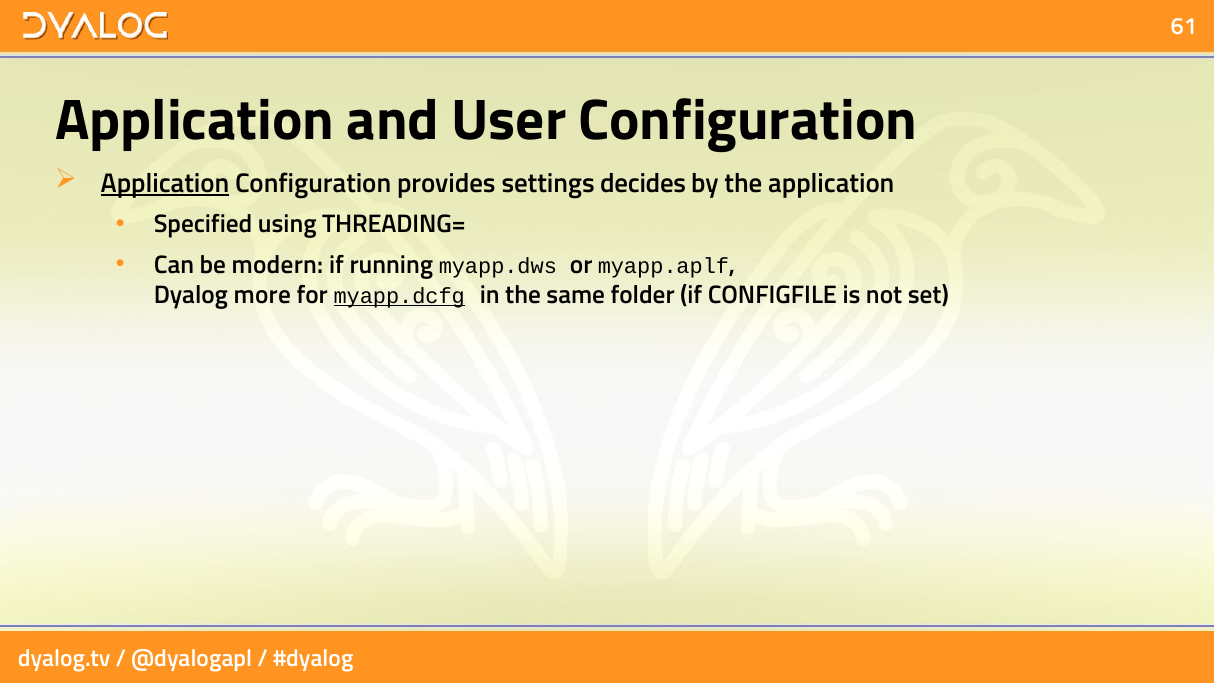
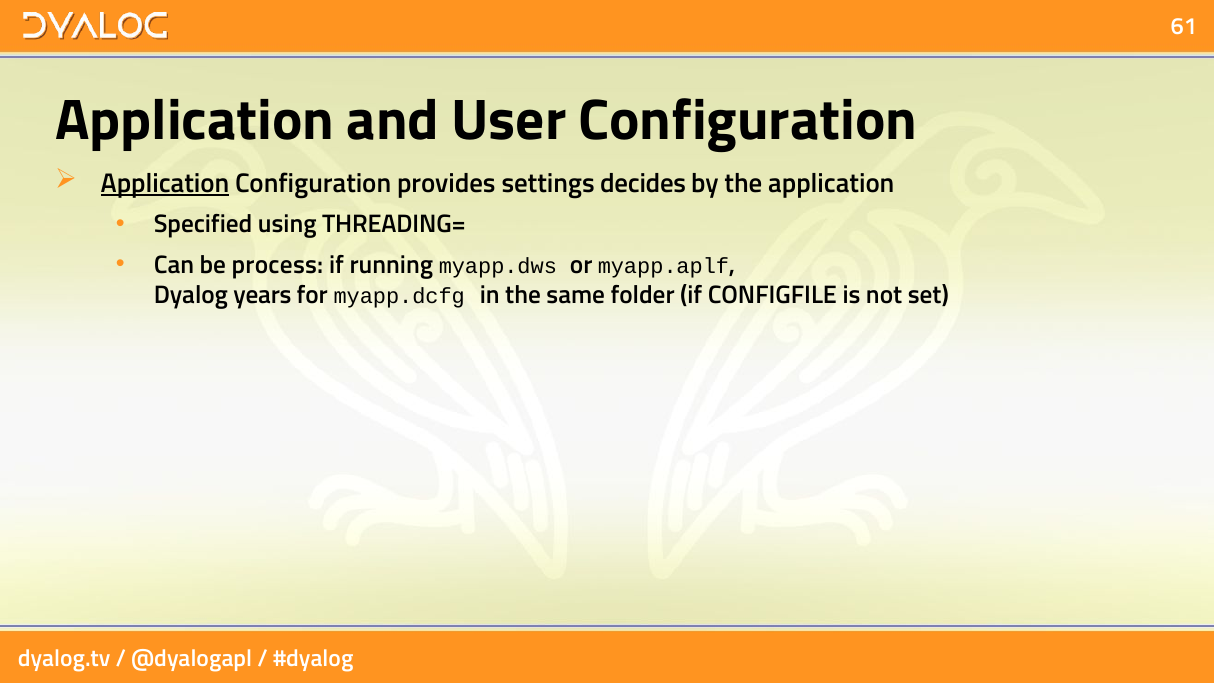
modern: modern -> process
more: more -> years
myapp.dcfg underline: present -> none
